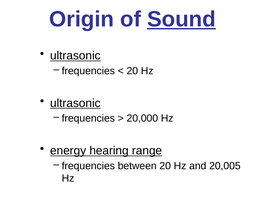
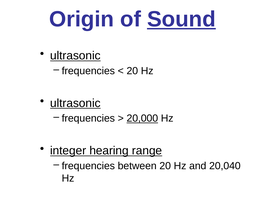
20,000 underline: none -> present
energy: energy -> integer
20,005: 20,005 -> 20,040
